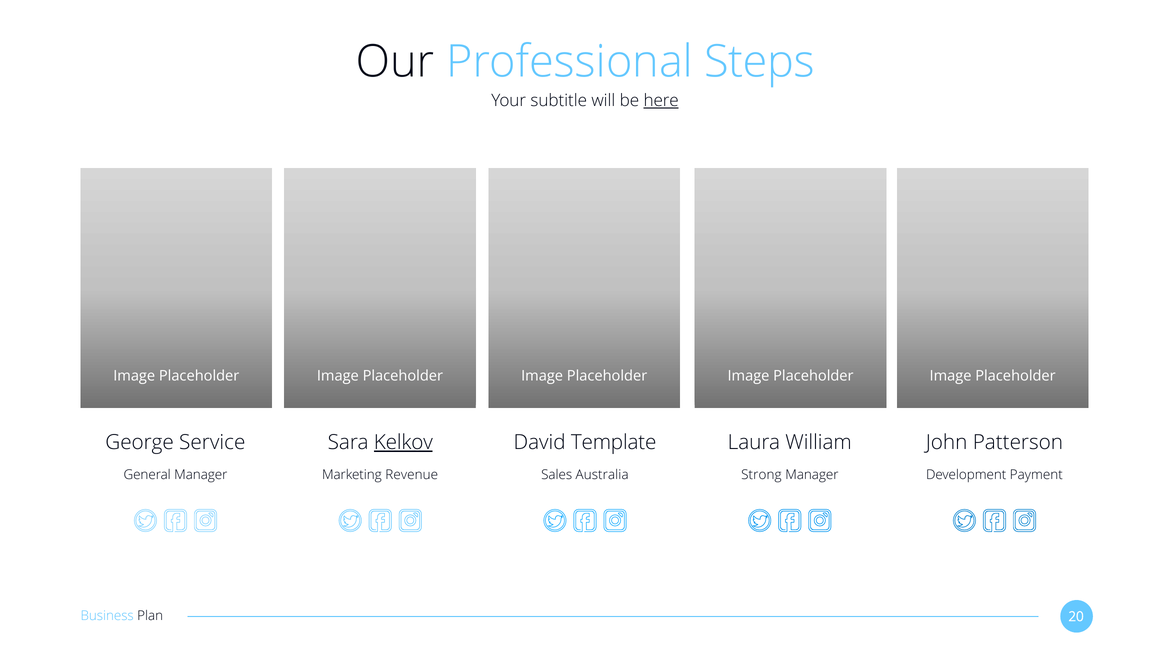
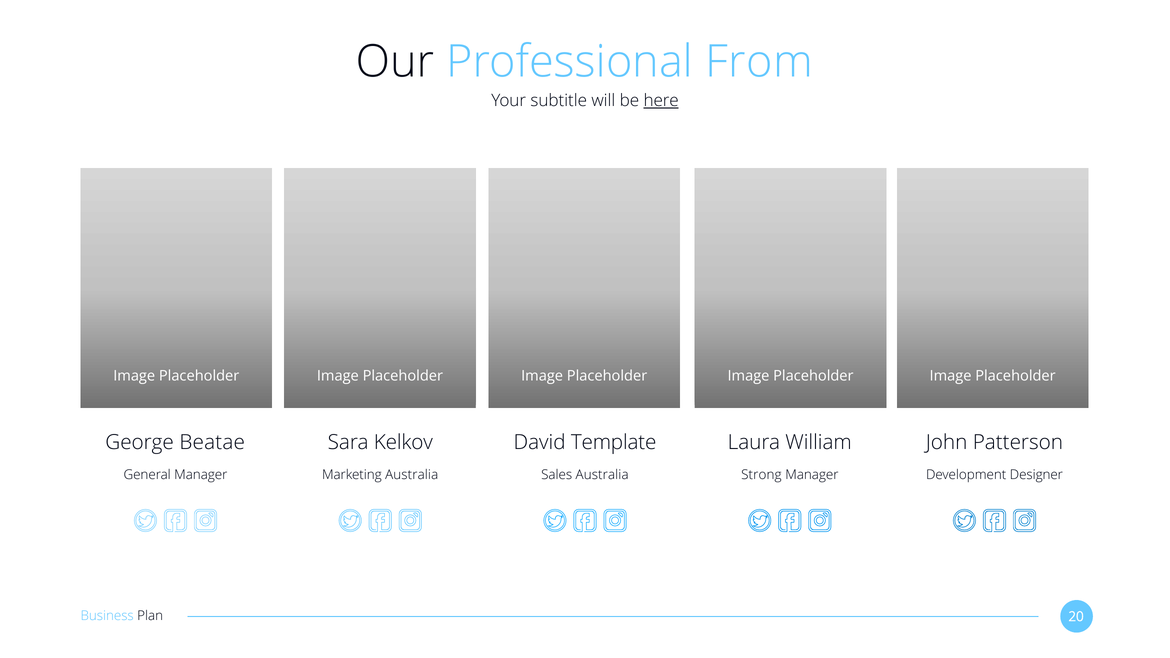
Steps: Steps -> From
Service: Service -> Beatae
Kelkov underline: present -> none
Marketing Revenue: Revenue -> Australia
Payment: Payment -> Designer
